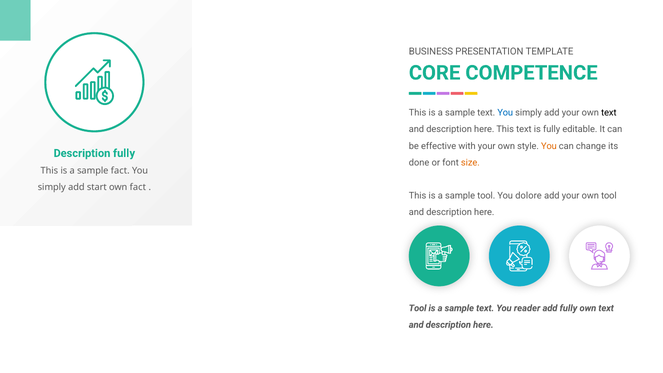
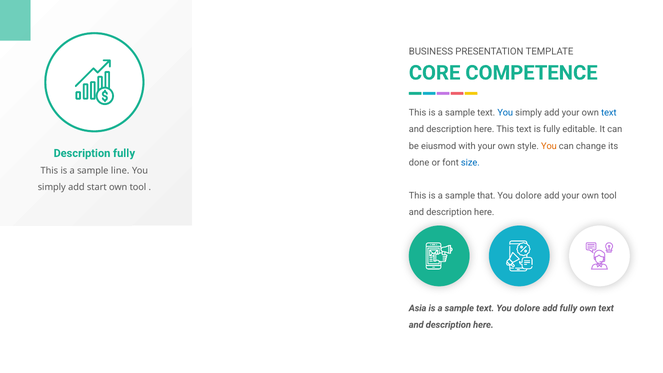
text at (609, 113) colour: black -> blue
effective: effective -> eiusmod
size colour: orange -> blue
sample fact: fact -> line
fact at (138, 187): fact -> tool
sample tool: tool -> that
Tool at (418, 308): Tool -> Asia
text You reader: reader -> dolore
